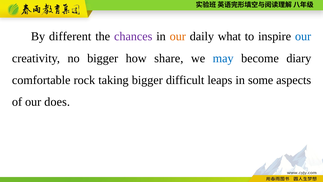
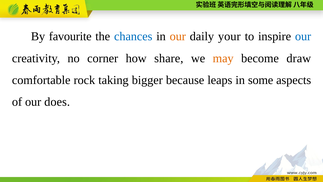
different: different -> favourite
chances colour: purple -> blue
what: what -> your
no bigger: bigger -> corner
may colour: blue -> orange
diary: diary -> draw
difficult: difficult -> because
